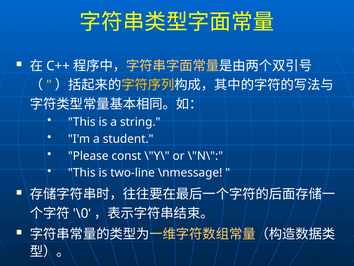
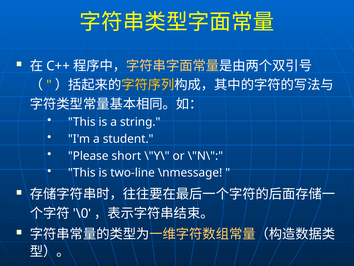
const: const -> short
